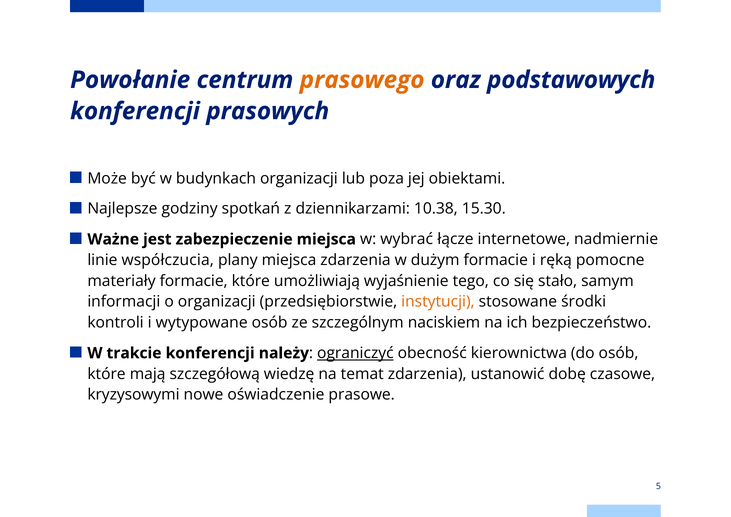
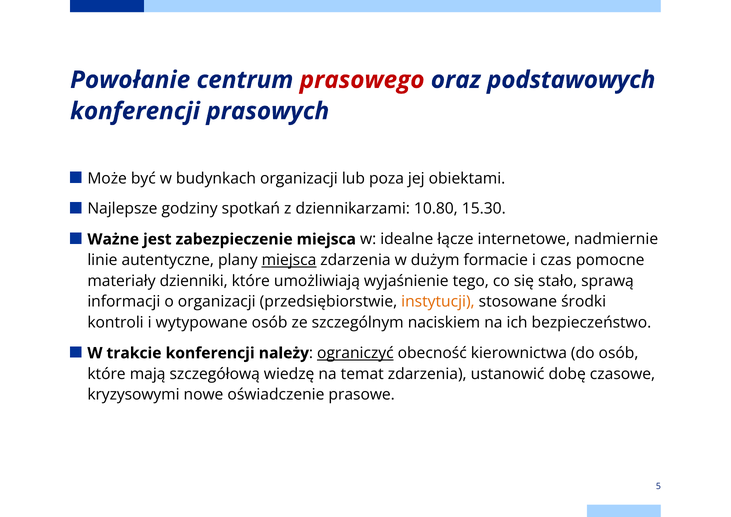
prasowego colour: orange -> red
10.38: 10.38 -> 10.80
wybrać: wybrać -> idealne
współczucia: współczucia -> autentyczne
miejsca at (289, 260) underline: none -> present
ręką: ręką -> czas
materiały formacie: formacie -> dzienniki
samym: samym -> sprawą
